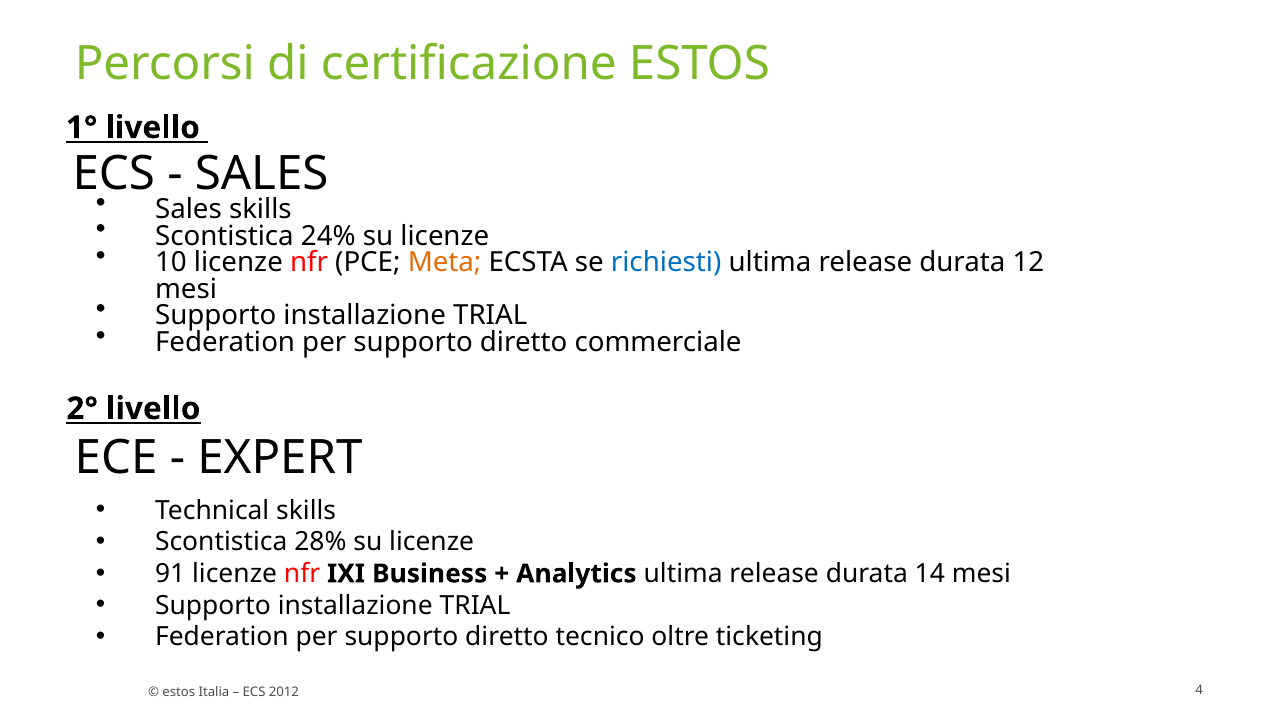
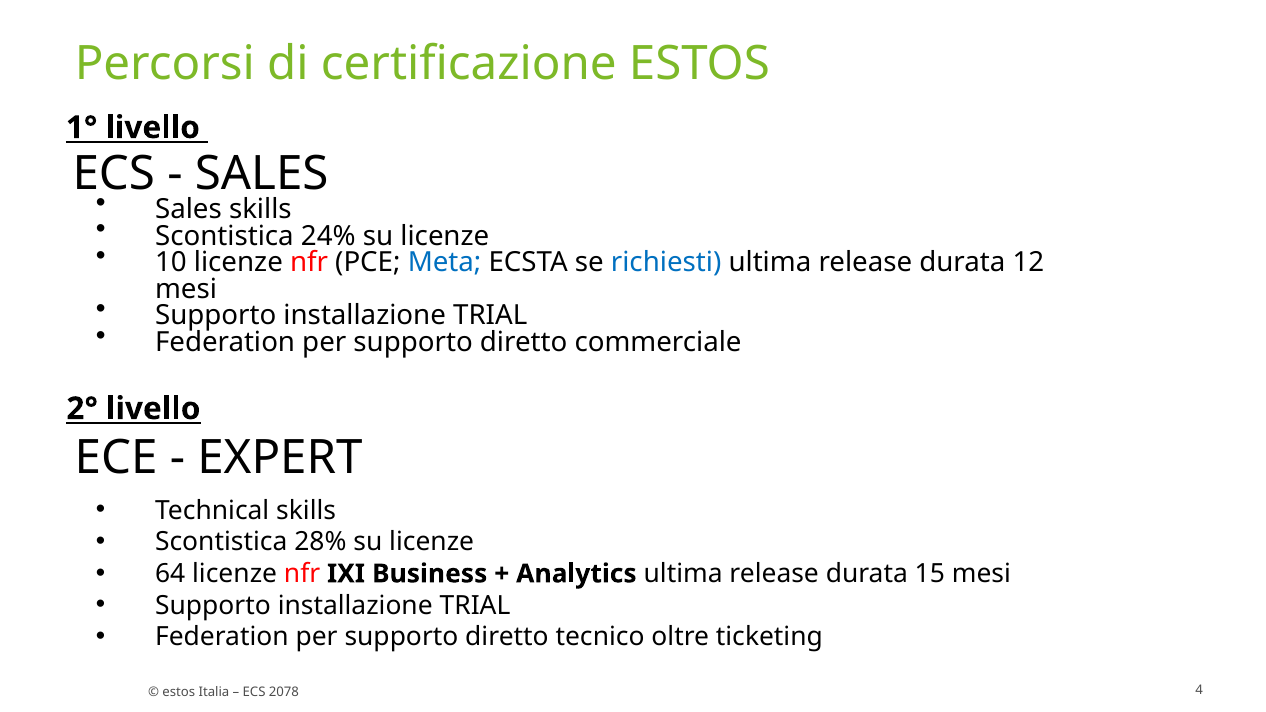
Meta colour: orange -> blue
91: 91 -> 64
14: 14 -> 15
2012: 2012 -> 2078
